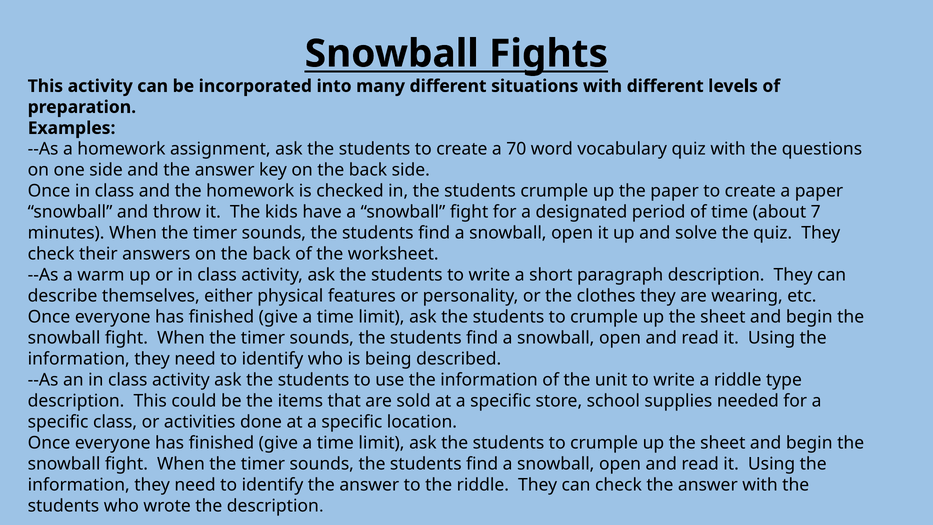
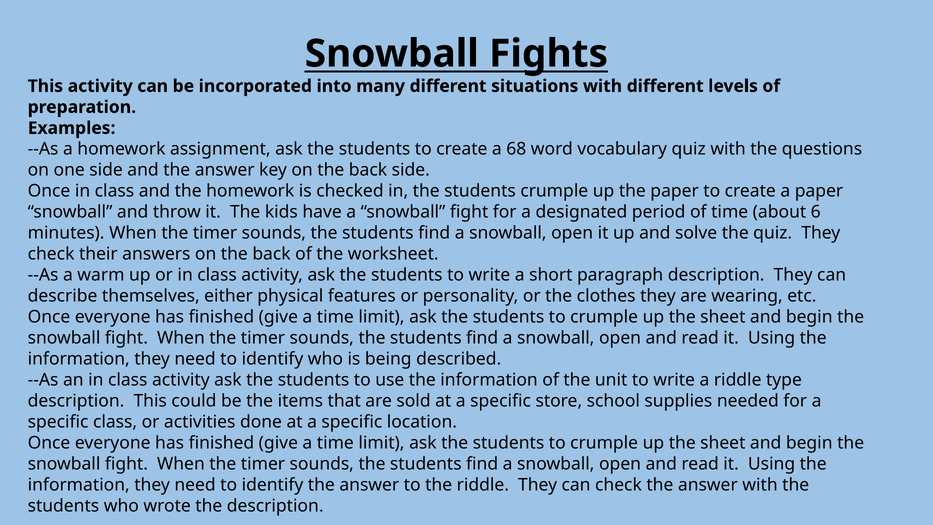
70: 70 -> 68
7: 7 -> 6
